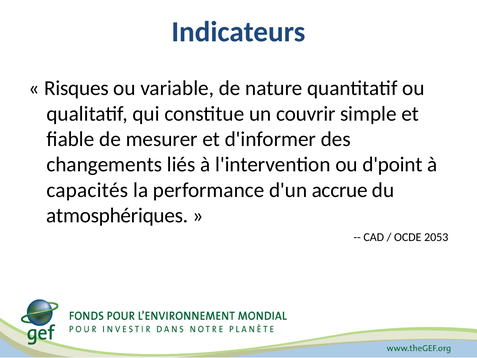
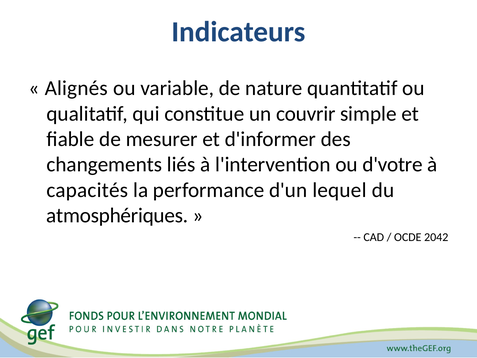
Risques: Risques -> Alignés
d'point: d'point -> d'votre
accrue: accrue -> lequel
2053: 2053 -> 2042
